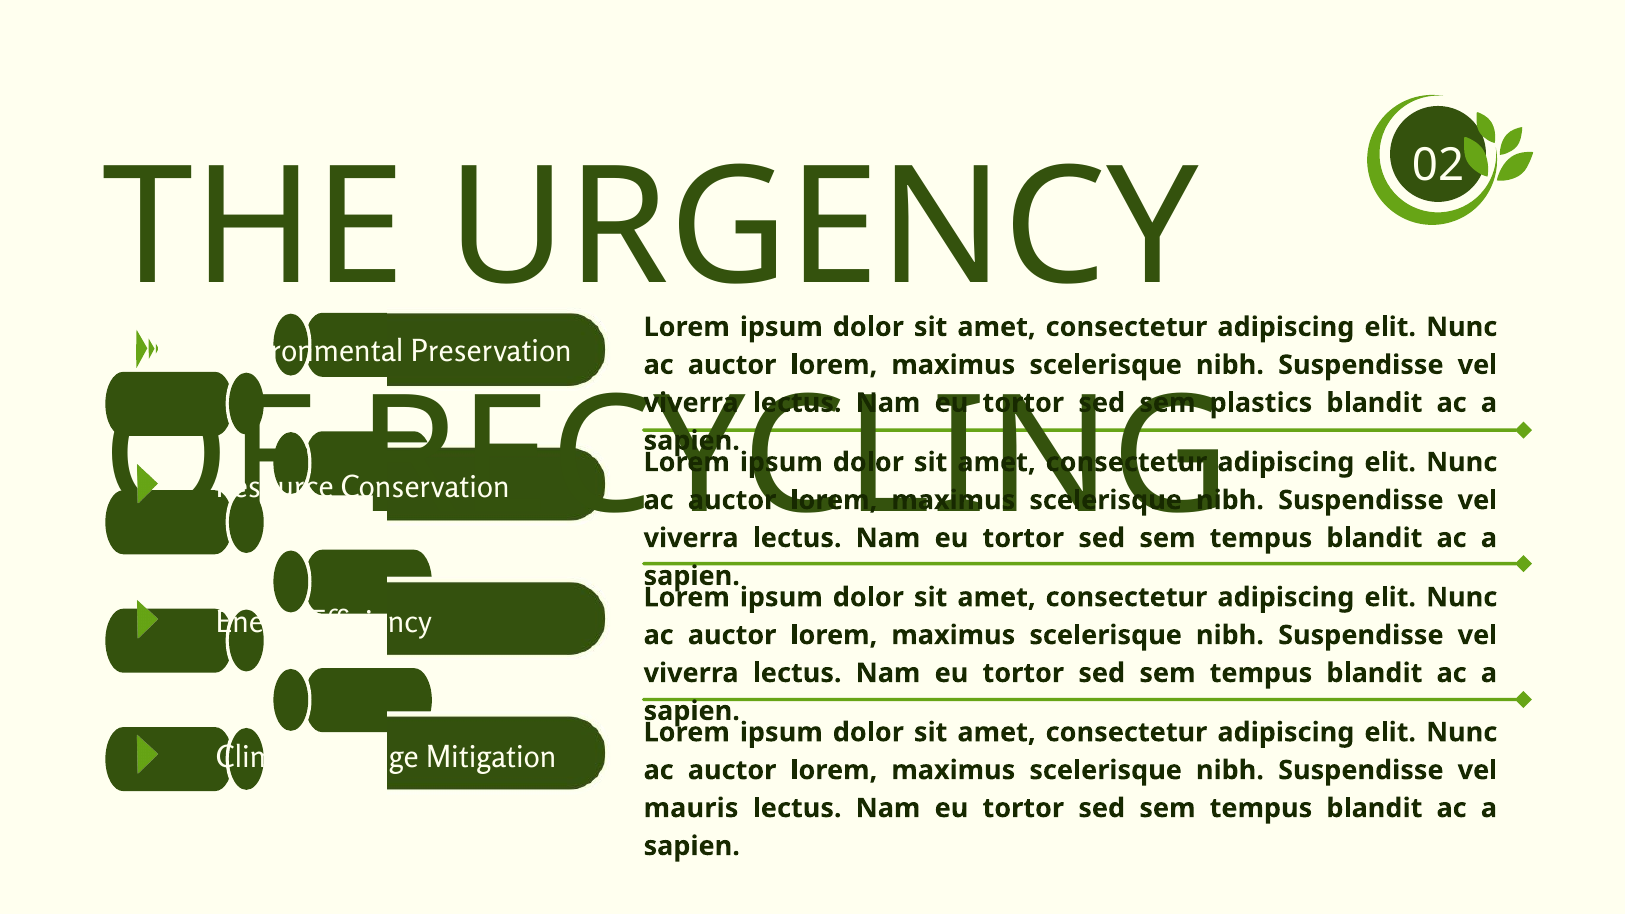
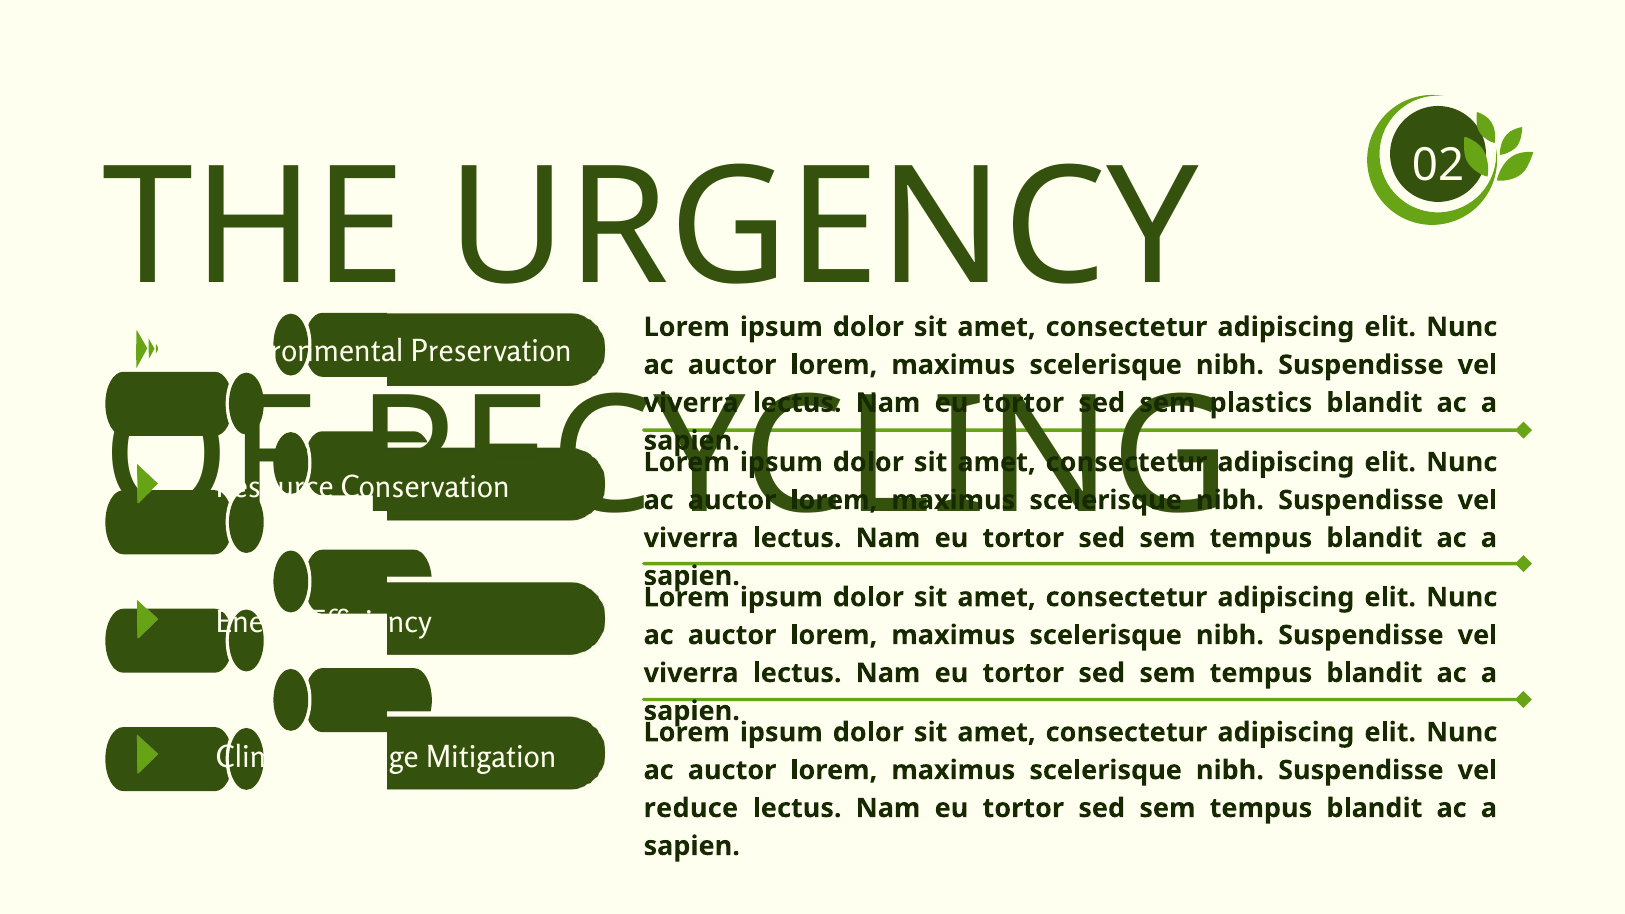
mauris: mauris -> reduce
